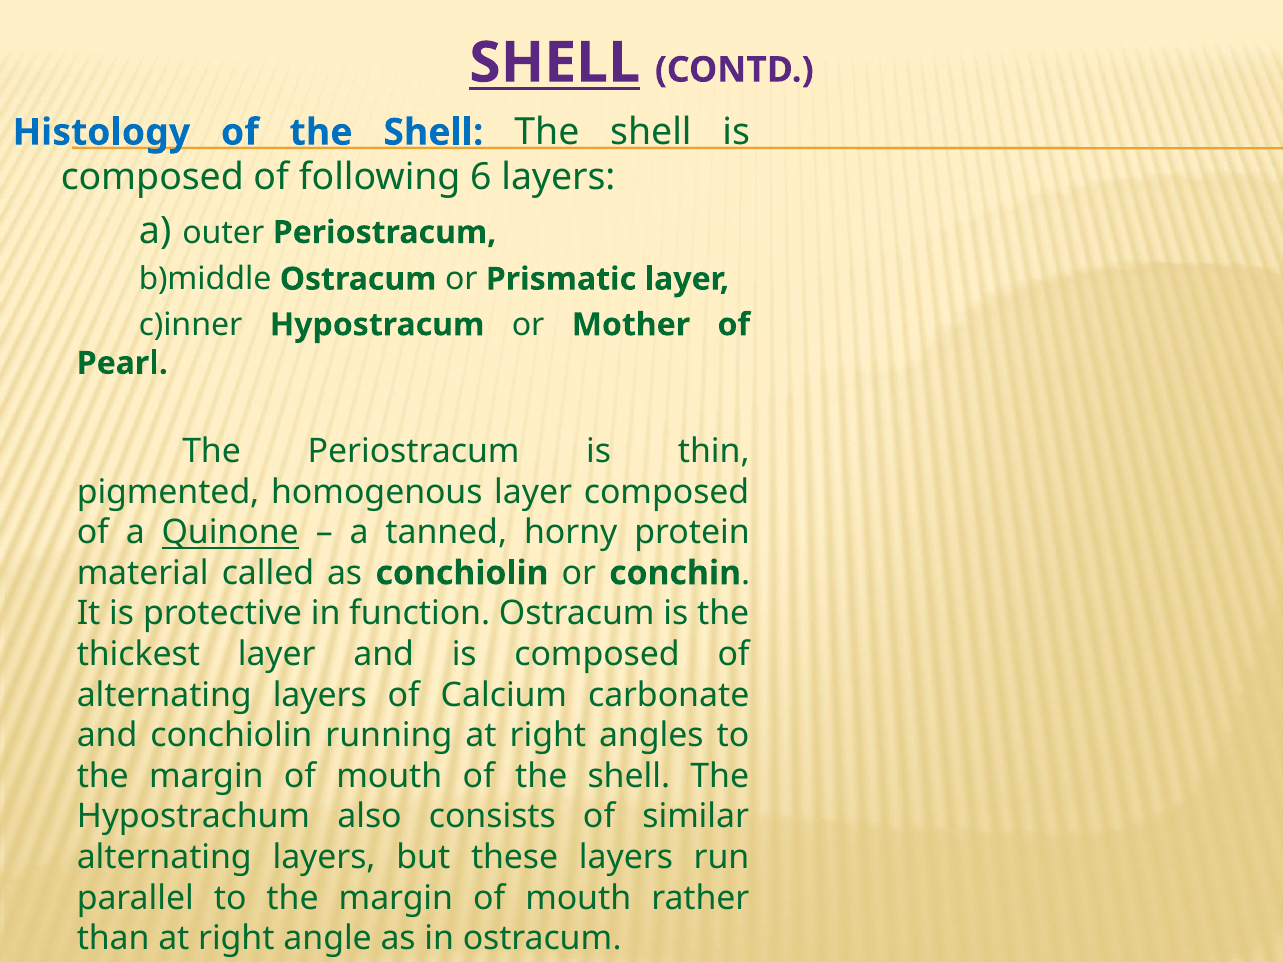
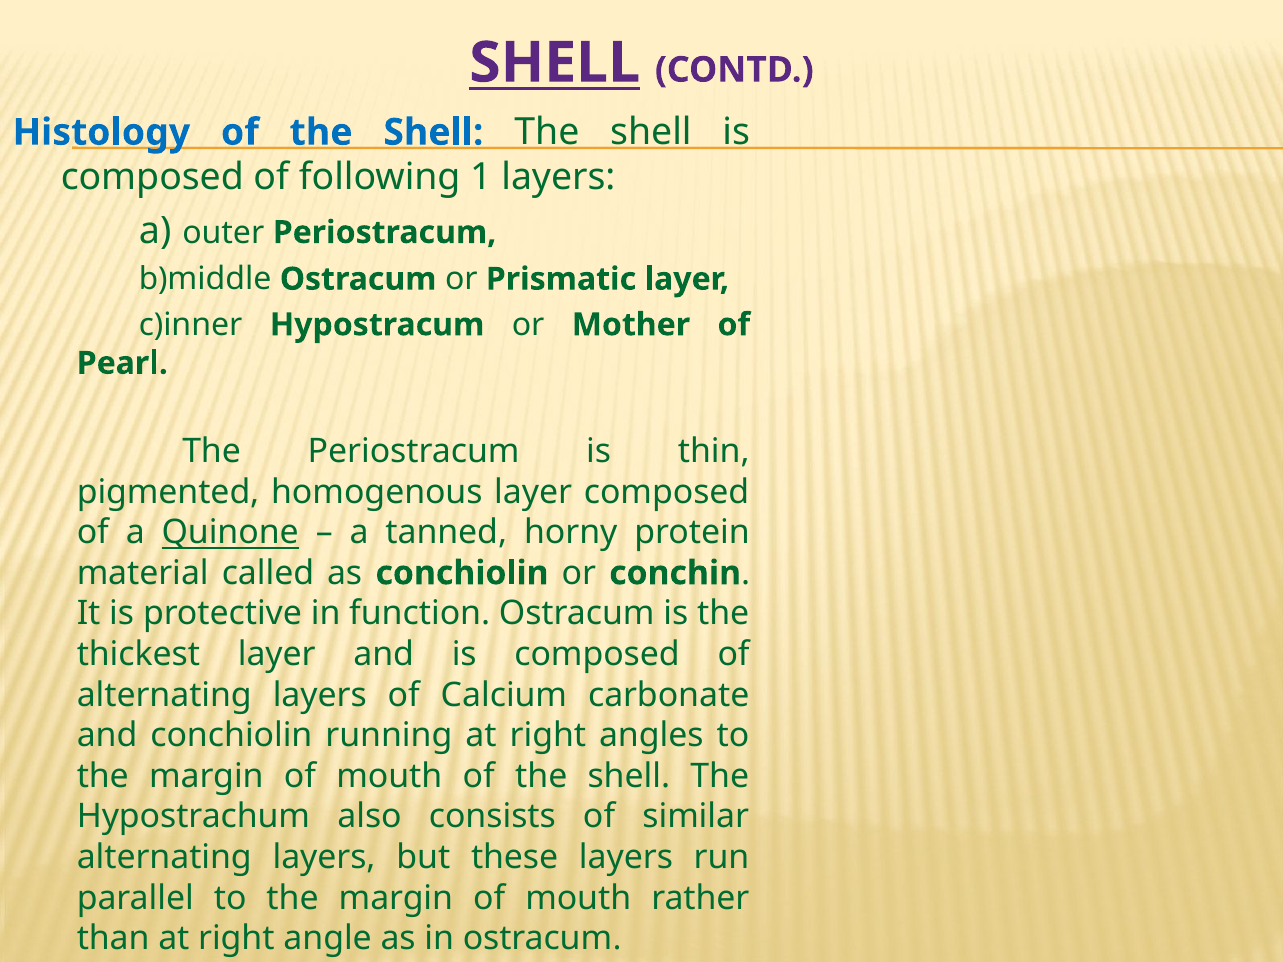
6: 6 -> 1
